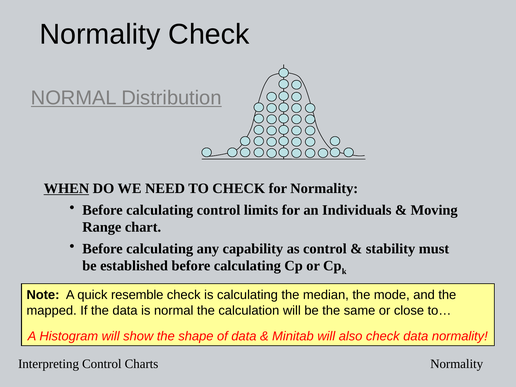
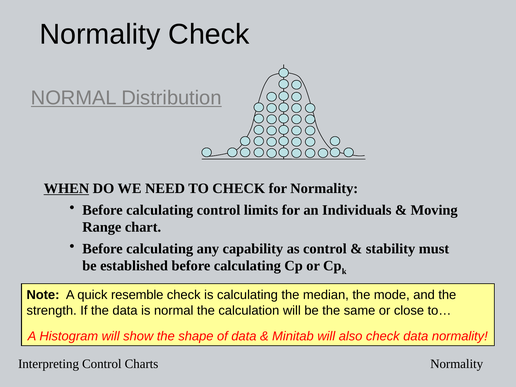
mapped: mapped -> strength
